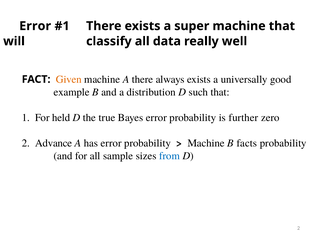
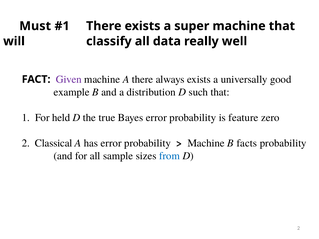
Error at (35, 26): Error -> Must
Given colour: orange -> purple
further: further -> feature
Advance: Advance -> Classical
